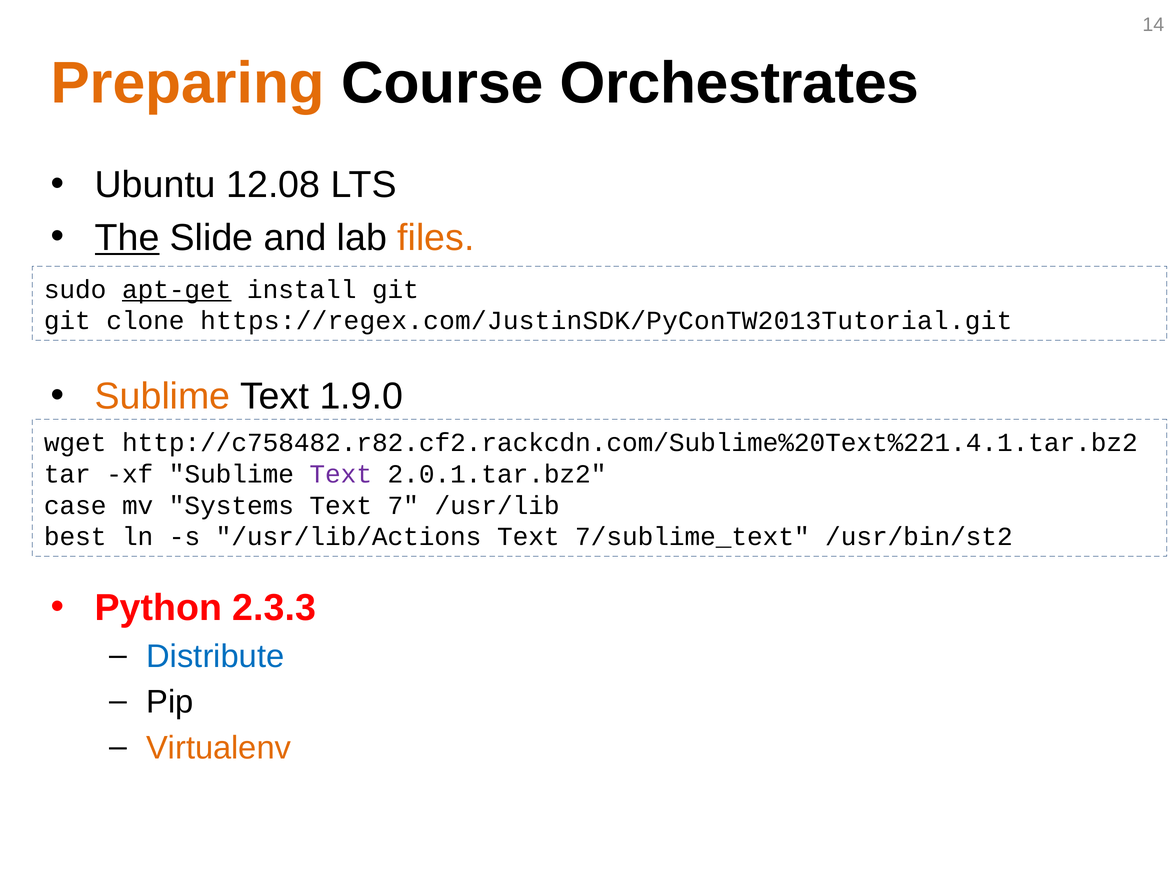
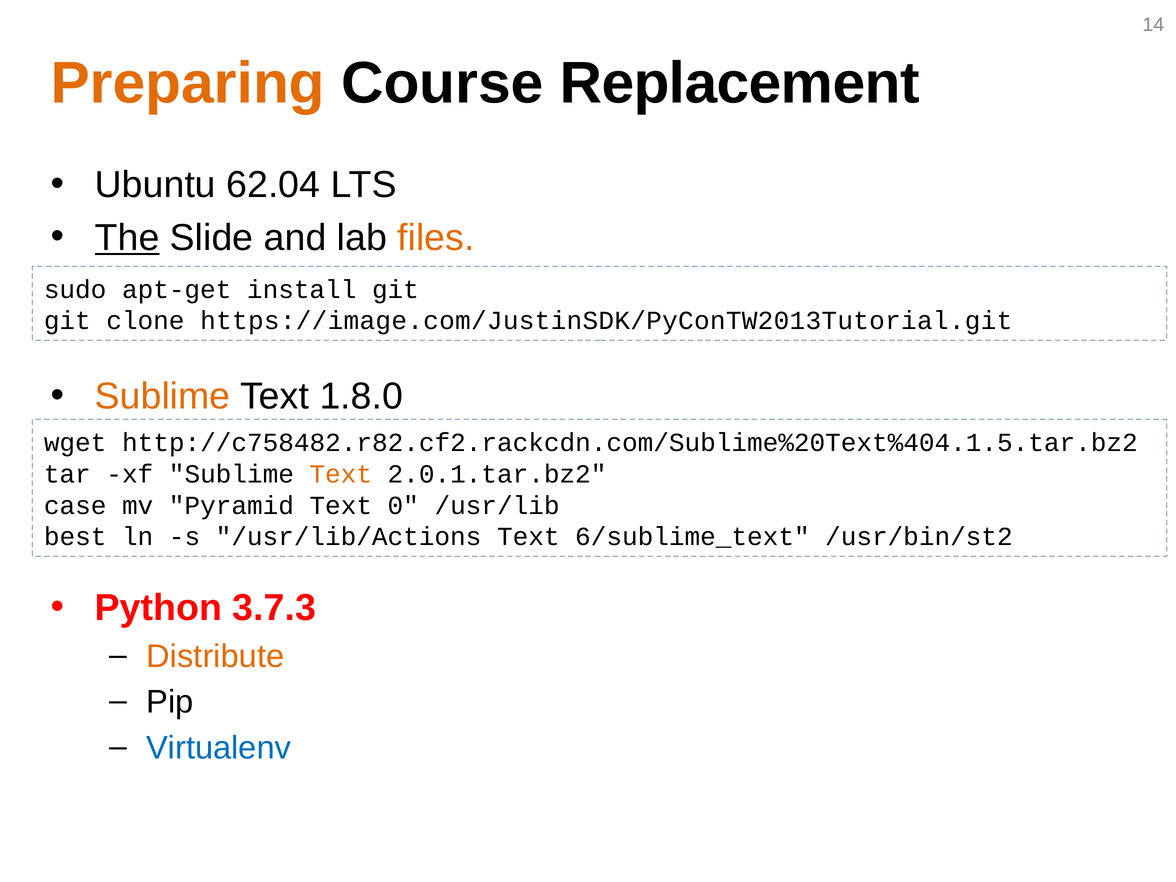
Orchestrates: Orchestrates -> Replacement
12.08: 12.08 -> 62.04
apt-get underline: present -> none
https://regex.com/JustinSDK/PyConTW2013Tutorial.git: https://regex.com/JustinSDK/PyConTW2013Tutorial.git -> https://image.com/JustinSDK/PyConTW2013Tutorial.git
1.9.0: 1.9.0 -> 1.8.0
http://c758482.r82.cf2.rackcdn.com/Sublime%20Text%221.4.1.tar.bz2: http://c758482.r82.cf2.rackcdn.com/Sublime%20Text%221.4.1.tar.bz2 -> http://c758482.r82.cf2.rackcdn.com/Sublime%20Text%404.1.5.tar.bz2
Text at (341, 474) colour: purple -> orange
Systems: Systems -> Pyramid
7: 7 -> 0
7/sublime_text: 7/sublime_text -> 6/sublime_text
2.3.3: 2.3.3 -> 3.7.3
Distribute colour: blue -> orange
Virtualenv colour: orange -> blue
